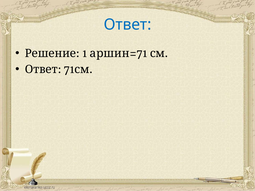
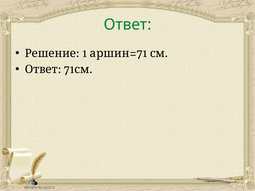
Ответ at (128, 25) colour: blue -> green
